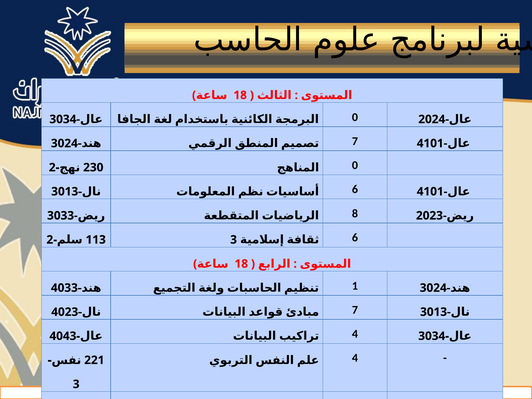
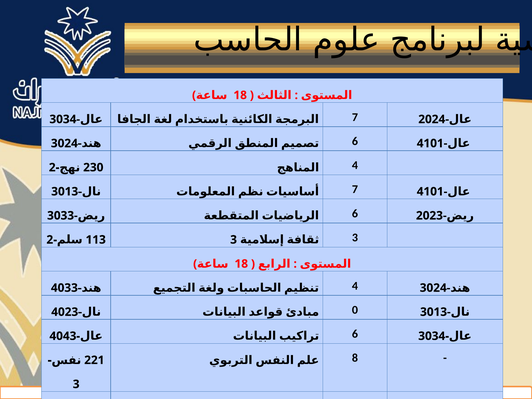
0 at (355, 117): 0 -> 7
7 at (355, 141): 7 -> 6
0 at (355, 165): 0 -> 4
6 at (355, 189): 6 -> 7
8 at (355, 214): 8 -> 6
6 at (355, 238): 6 -> 3
1 at (355, 286): 1 -> 4
7 at (355, 310): 7 -> 0
4 at (355, 334): 4 -> 6
4 at (355, 358): 4 -> 8
